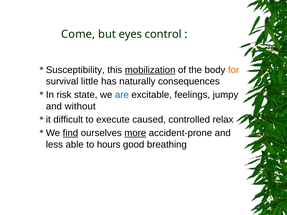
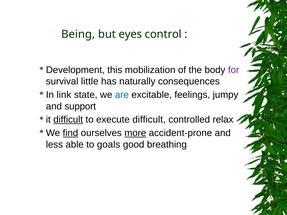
Come: Come -> Being
Susceptibility: Susceptibility -> Development
mobilization underline: present -> none
for colour: orange -> purple
risk: risk -> link
without: without -> support
difficult at (68, 120) underline: none -> present
execute caused: caused -> difficult
hours: hours -> goals
